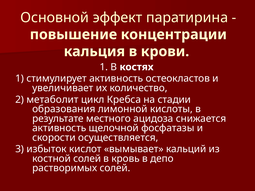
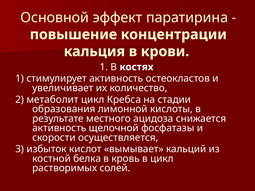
костной солей: солей -> белка
в депо: депо -> цикл
